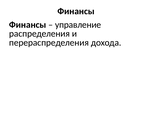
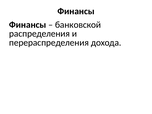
управление: управление -> банковской
